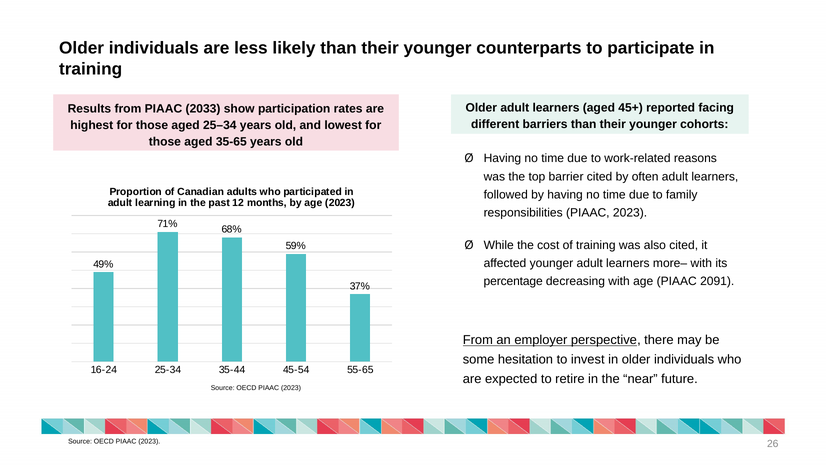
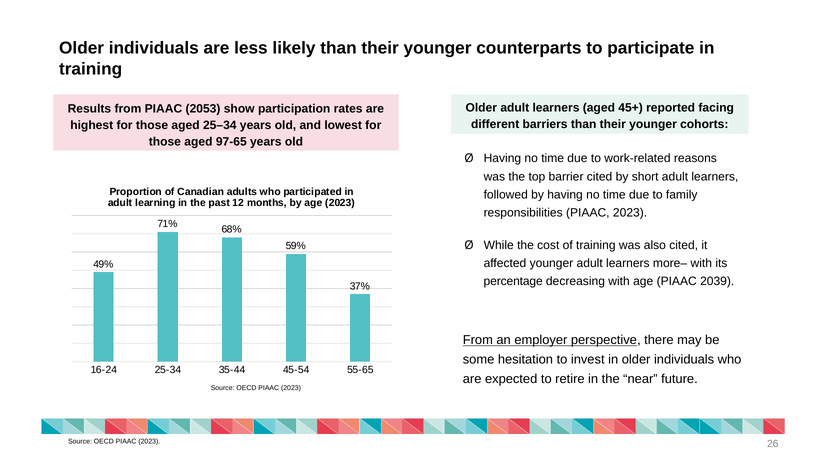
2033: 2033 -> 2053
35-65: 35-65 -> 97-65
often: often -> short
2091: 2091 -> 2039
